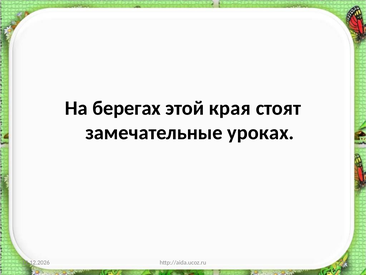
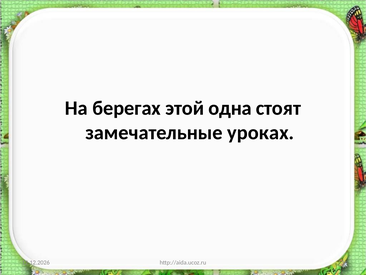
края: края -> одна
